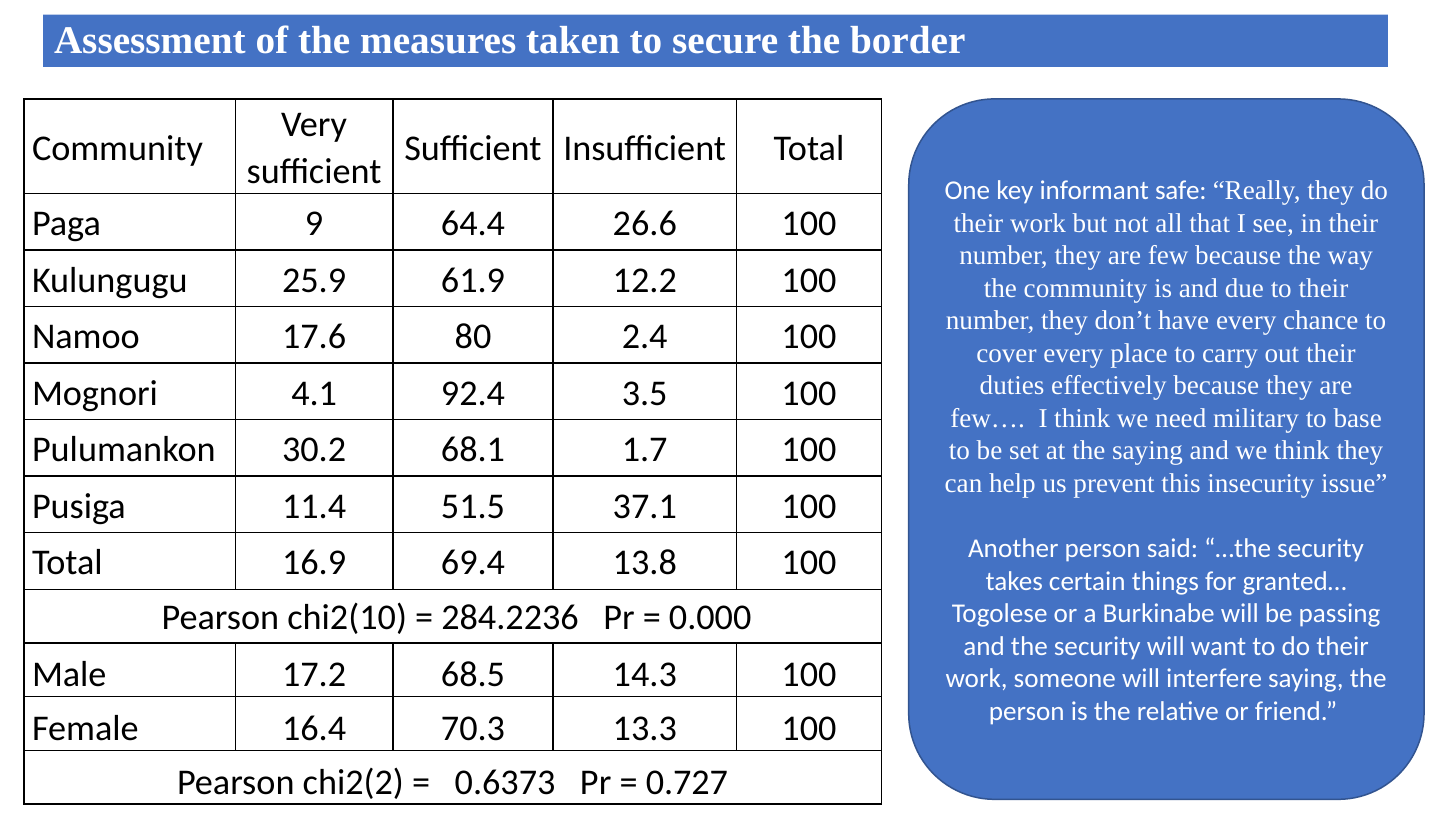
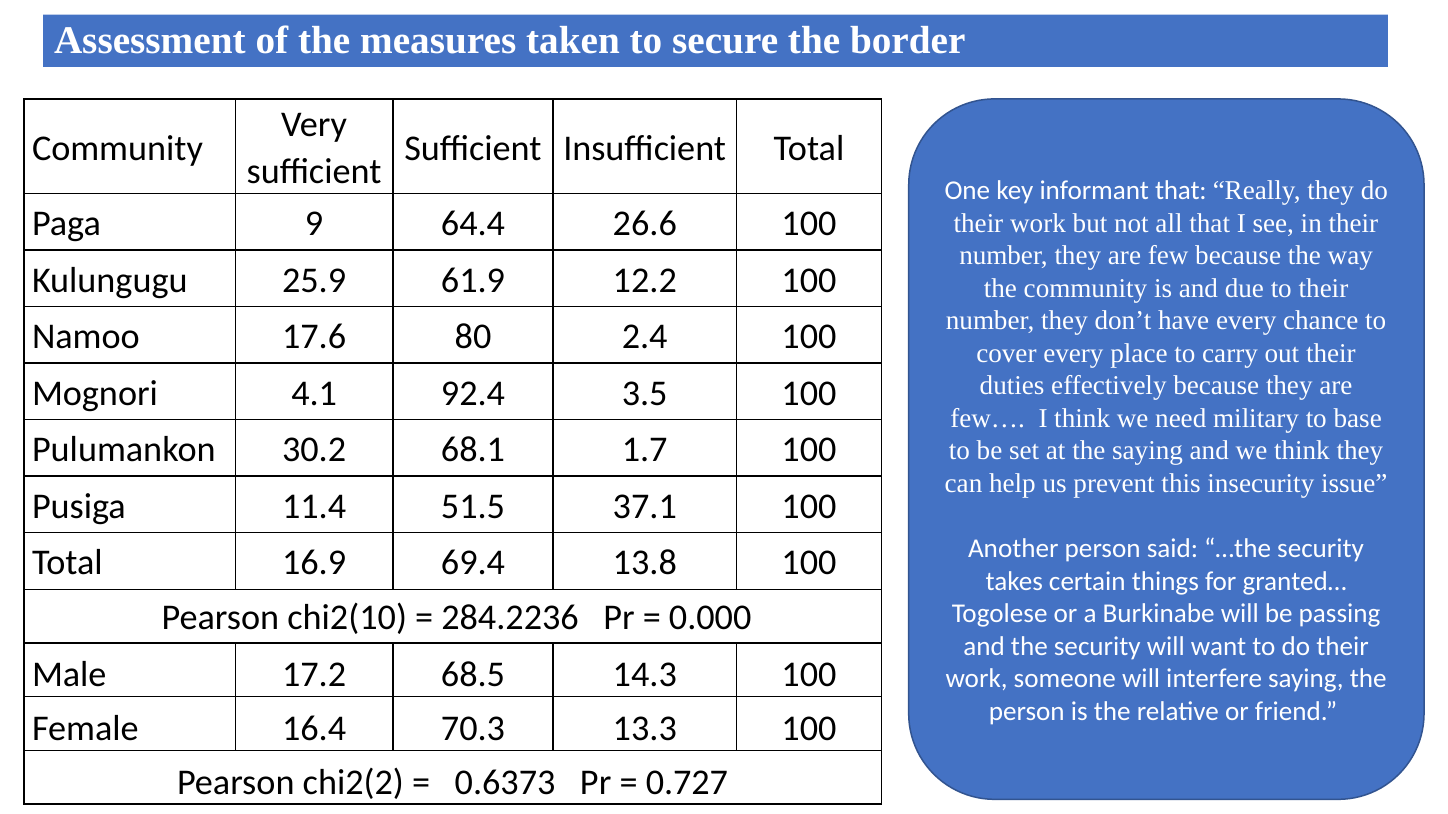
informant safe: safe -> that
